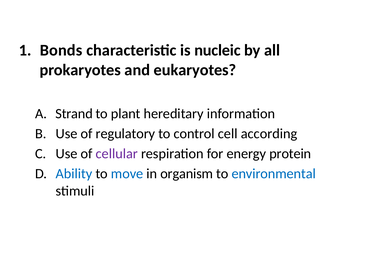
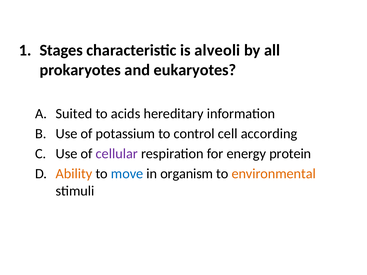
Bonds: Bonds -> Stages
nucleic: nucleic -> alveoli
Strand: Strand -> Suited
plant: plant -> acids
regulatory: regulatory -> potassium
Ability colour: blue -> orange
environmental colour: blue -> orange
